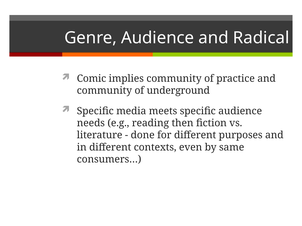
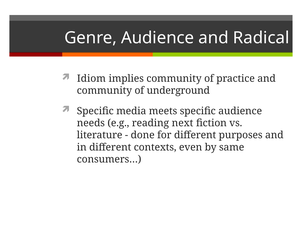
Comic: Comic -> Idiom
then: then -> next
